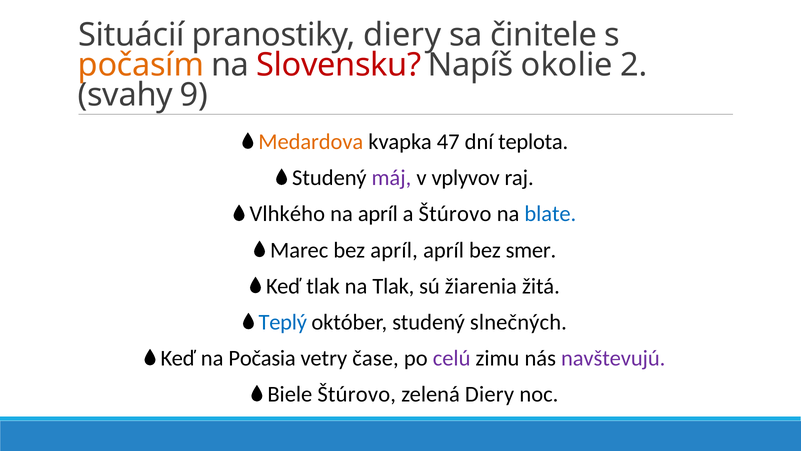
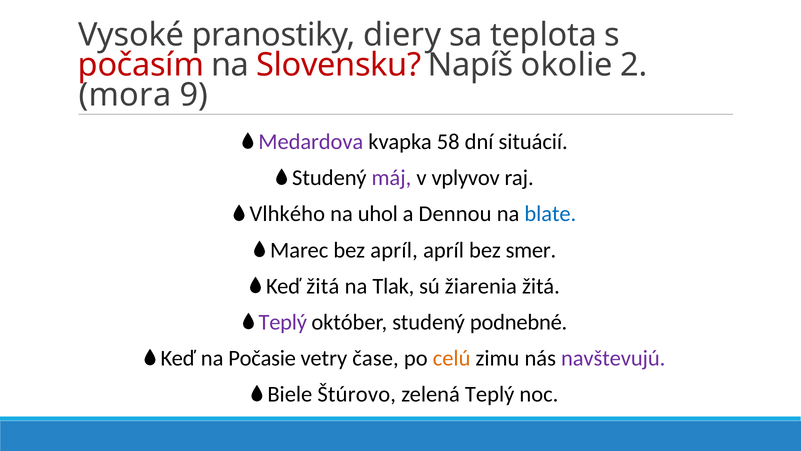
Situácií: Situácií -> Vysoké
činitele: činitele -> teplota
počasím colour: orange -> red
svahy: svahy -> mora
Medardova colour: orange -> purple
47: 47 -> 58
teplota: teplota -> situácií
na apríl: apríl -> uhol
a Štúrovo: Štúrovo -> Dennou
Keď tlak: tlak -> žitá
Teplý at (283, 322) colour: blue -> purple
slnečných: slnečných -> podnebné
Počasia: Počasia -> Počasie
celú colour: purple -> orange
zelená Diery: Diery -> Teplý
